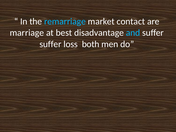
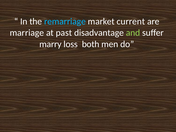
contact: contact -> current
best: best -> past
and colour: light blue -> light green
suffer at (50, 44): suffer -> marry
